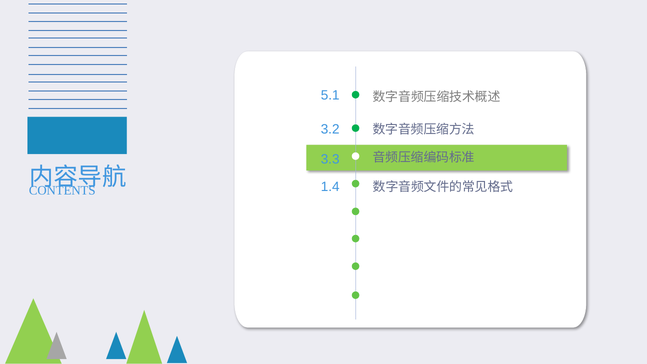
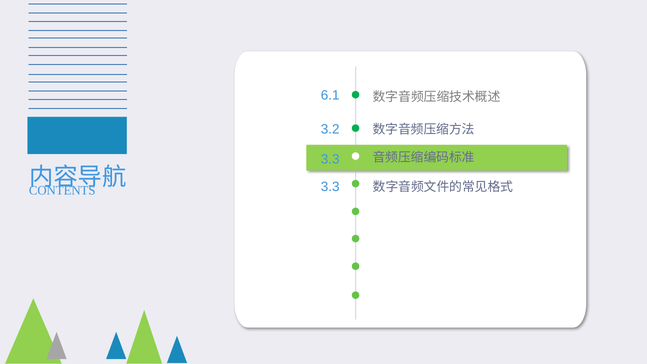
5.1: 5.1 -> 6.1
1.4 at (330, 187): 1.4 -> 3.3
